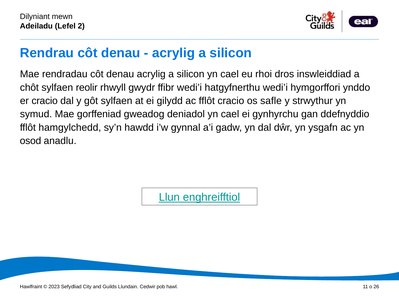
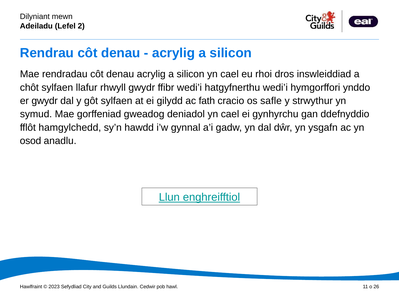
reolir: reolir -> llafur
er cracio: cracio -> gwydr
ac fflôt: fflôt -> fath
